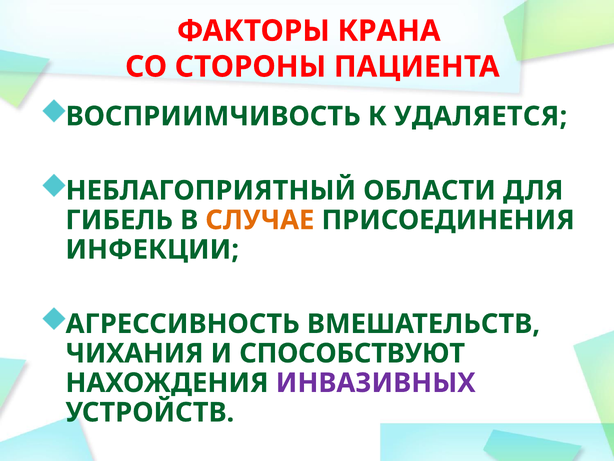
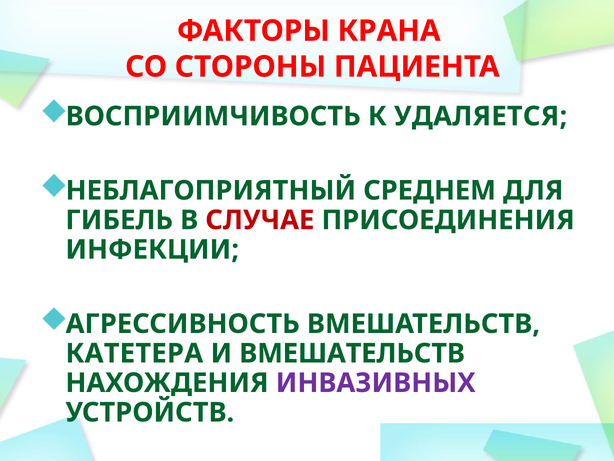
ОБЛАСТИ: ОБЛАСТИ -> СРЕДНЕМ
СЛУЧАЕ colour: orange -> red
ЧИХАНИЯ: ЧИХАНИЯ -> КАТЕТЕРА
И СПОСОБСТВУЮТ: СПОСОБСТВУЮТ -> ВМЕШАТЕЛЬСТВ
